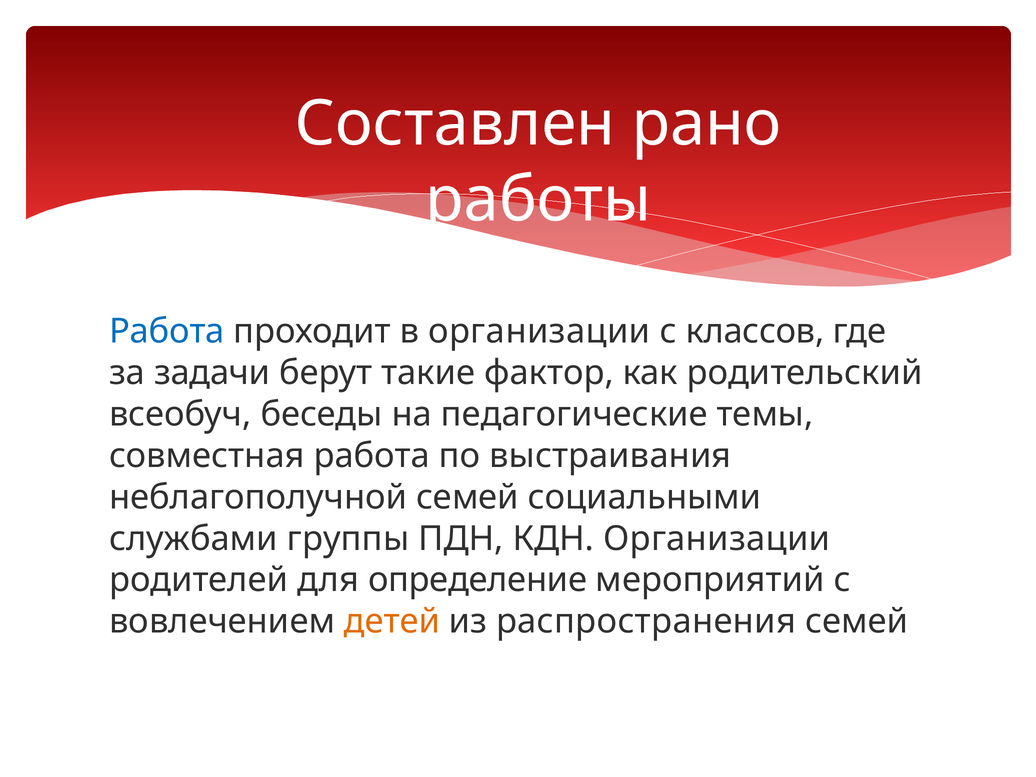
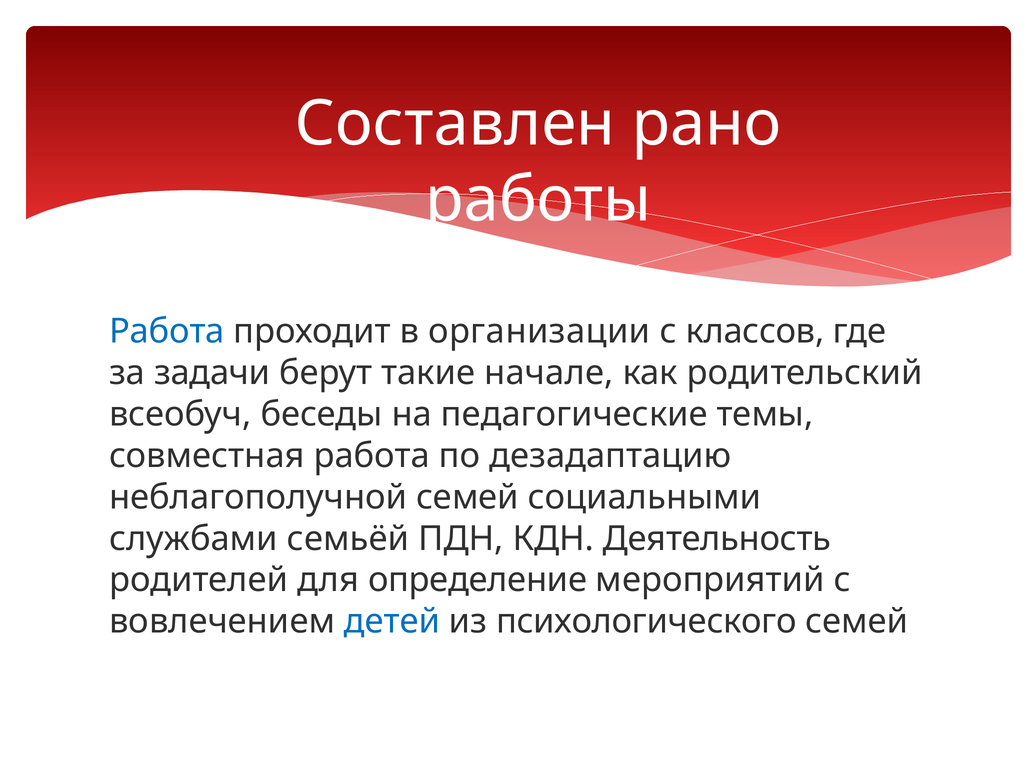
фактор: фактор -> начале
выстраивания: выстраивания -> дезадаптацию
группы: группы -> семьёй
КДН Организации: Организации -> Деятельность
детей colour: orange -> blue
распространения: распространения -> психологического
